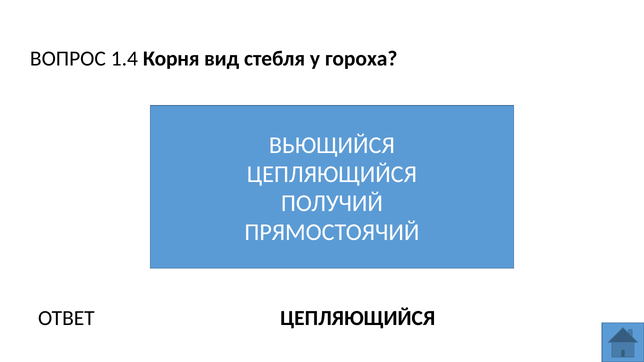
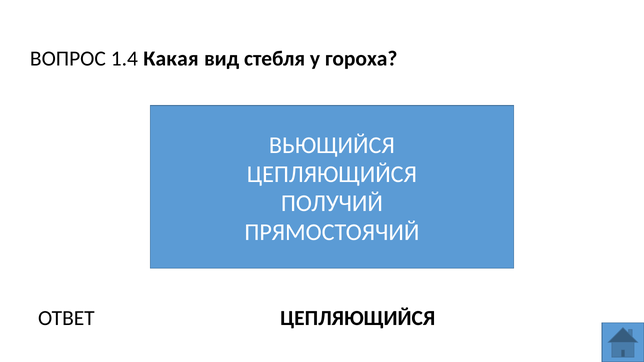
Корня: Корня -> Какая
